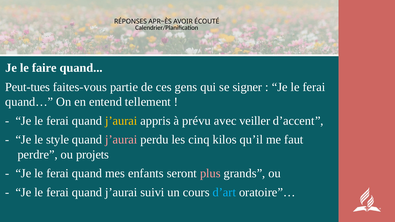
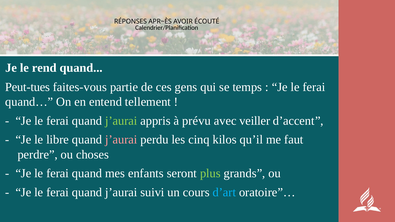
faire: faire -> rend
signer: signer -> temps
j’aurai at (121, 121) colour: yellow -> light green
style: style -> libre
projets: projets -> choses
plus colour: pink -> light green
